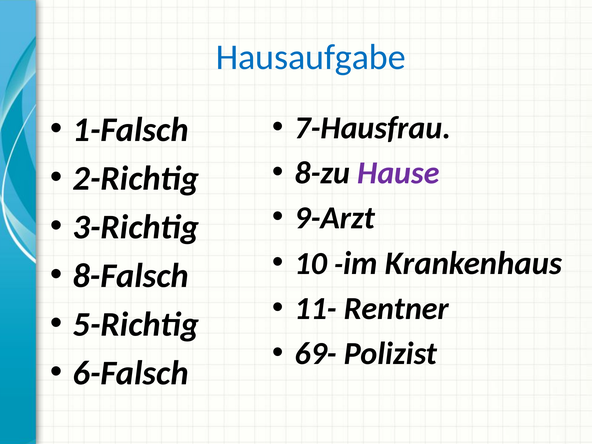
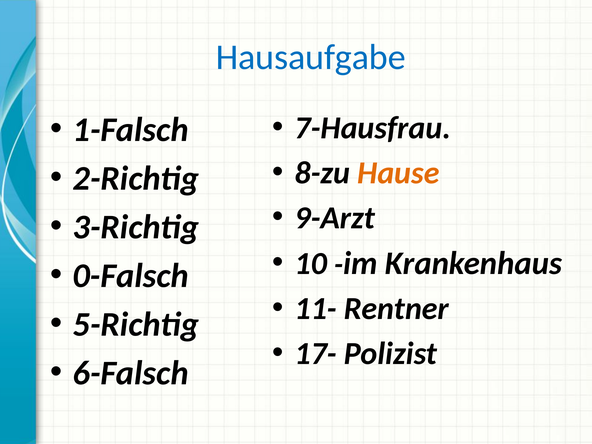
Hause colour: purple -> orange
8-Falsch: 8-Falsch -> 0-Falsch
69-: 69- -> 17-
